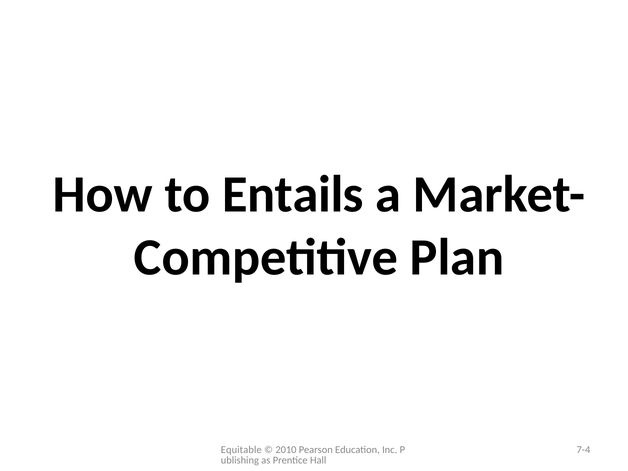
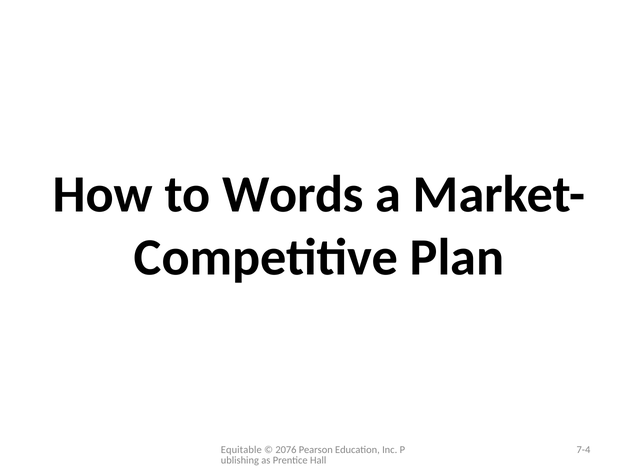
Entails: Entails -> Words
2010: 2010 -> 2076
